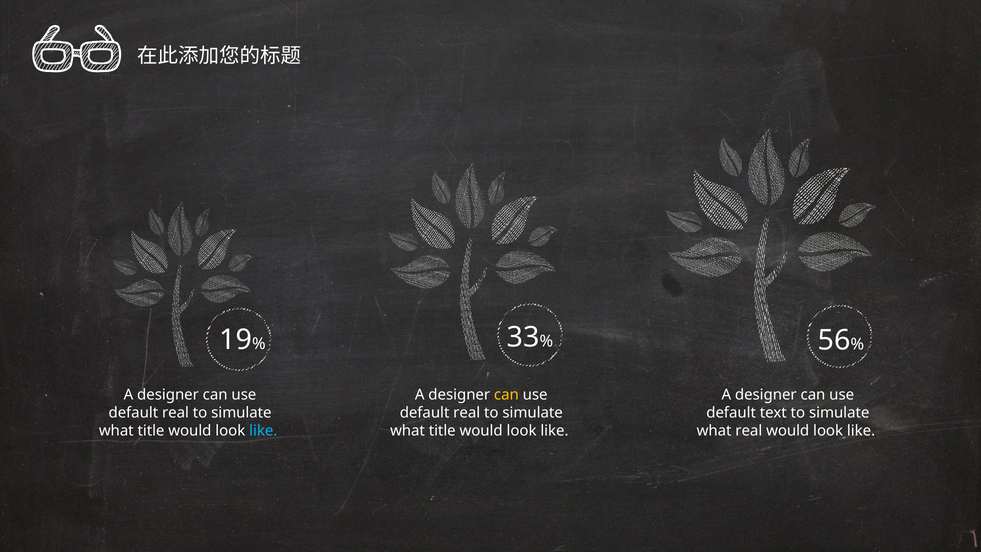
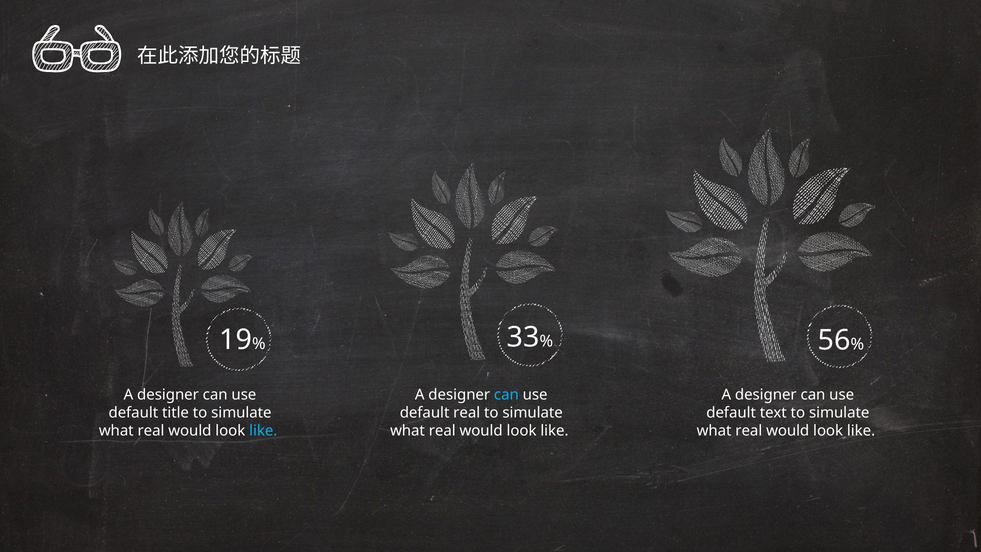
can at (506, 395) colour: yellow -> light blue
real at (175, 413): real -> title
title at (151, 431): title -> real
title at (442, 431): title -> real
